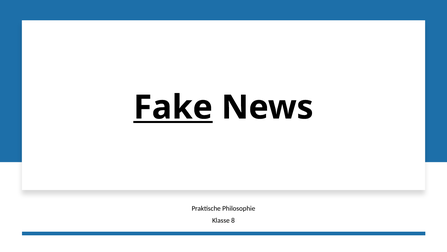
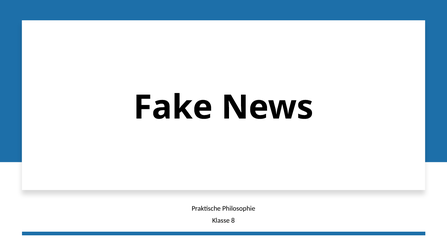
Fake underline: present -> none
